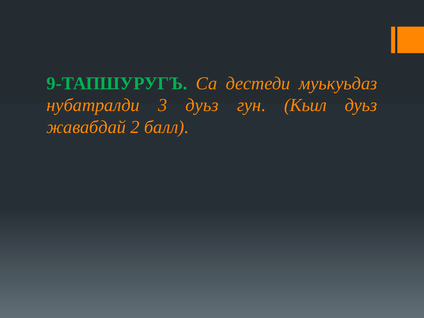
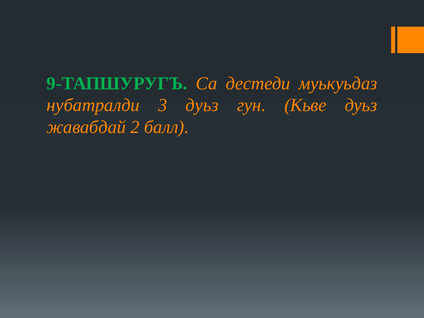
Кьил: Кьил -> Кьве
